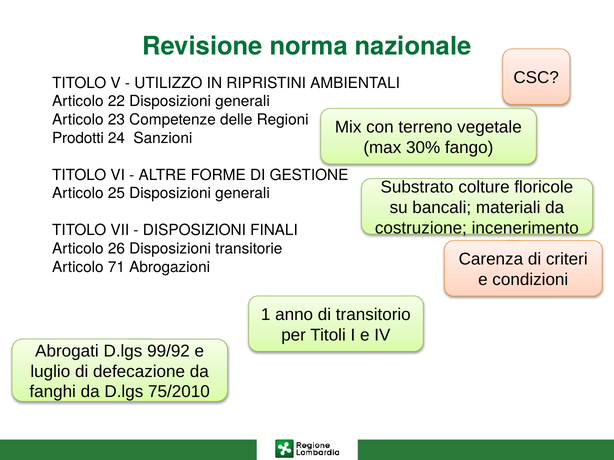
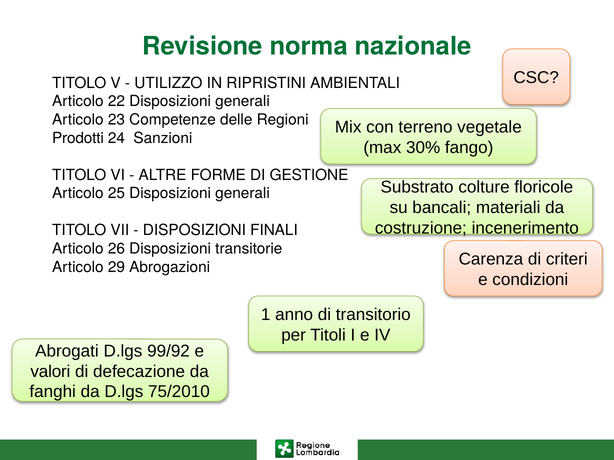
71: 71 -> 29
luglio: luglio -> valori
